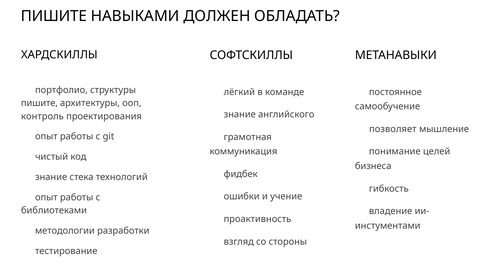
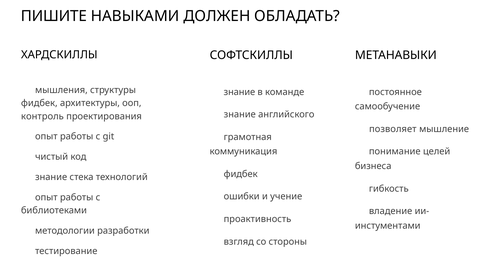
портфолио: портфолио -> мышления
лёгкий at (239, 92): лёгкий -> знание
пишите at (39, 103): пишите -> фидбек
